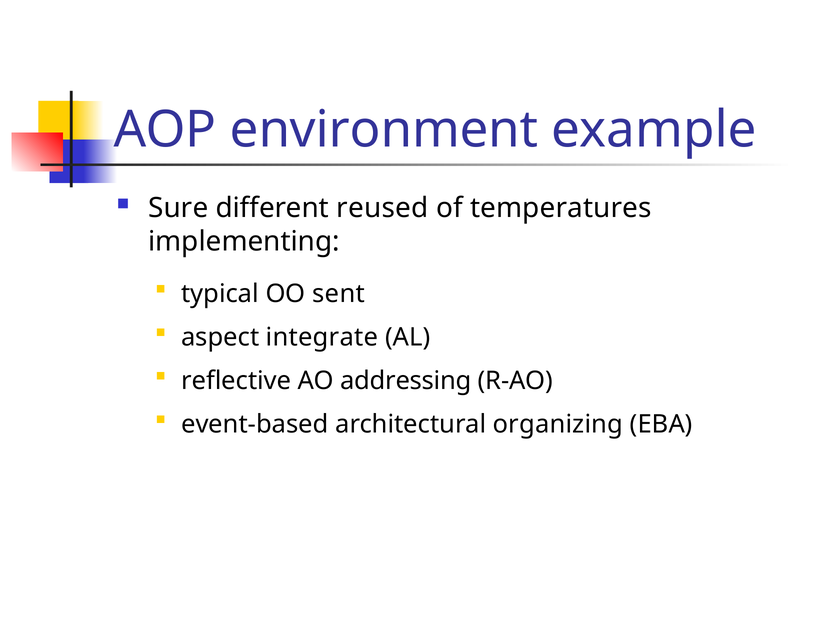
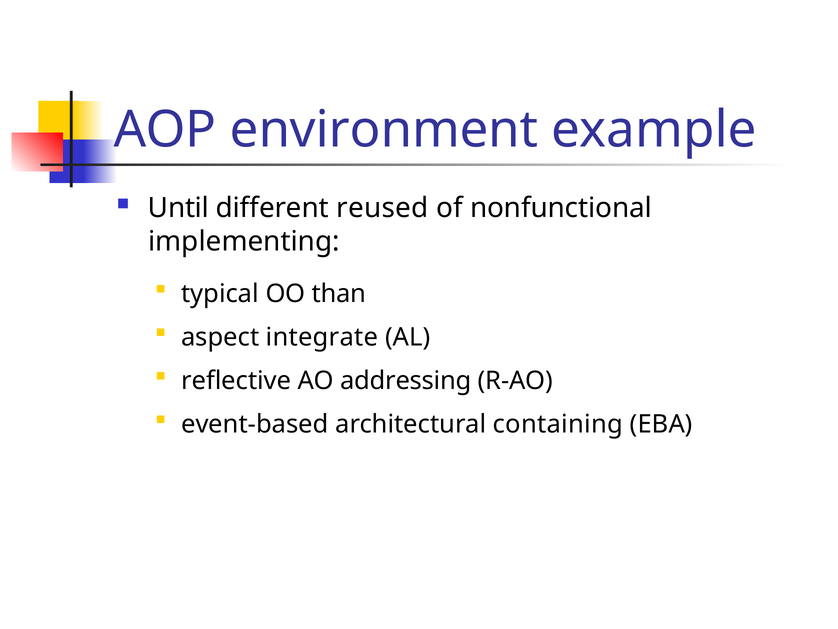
Sure: Sure -> Until
temperatures: temperatures -> nonfunctional
sent: sent -> than
organizing: organizing -> containing
